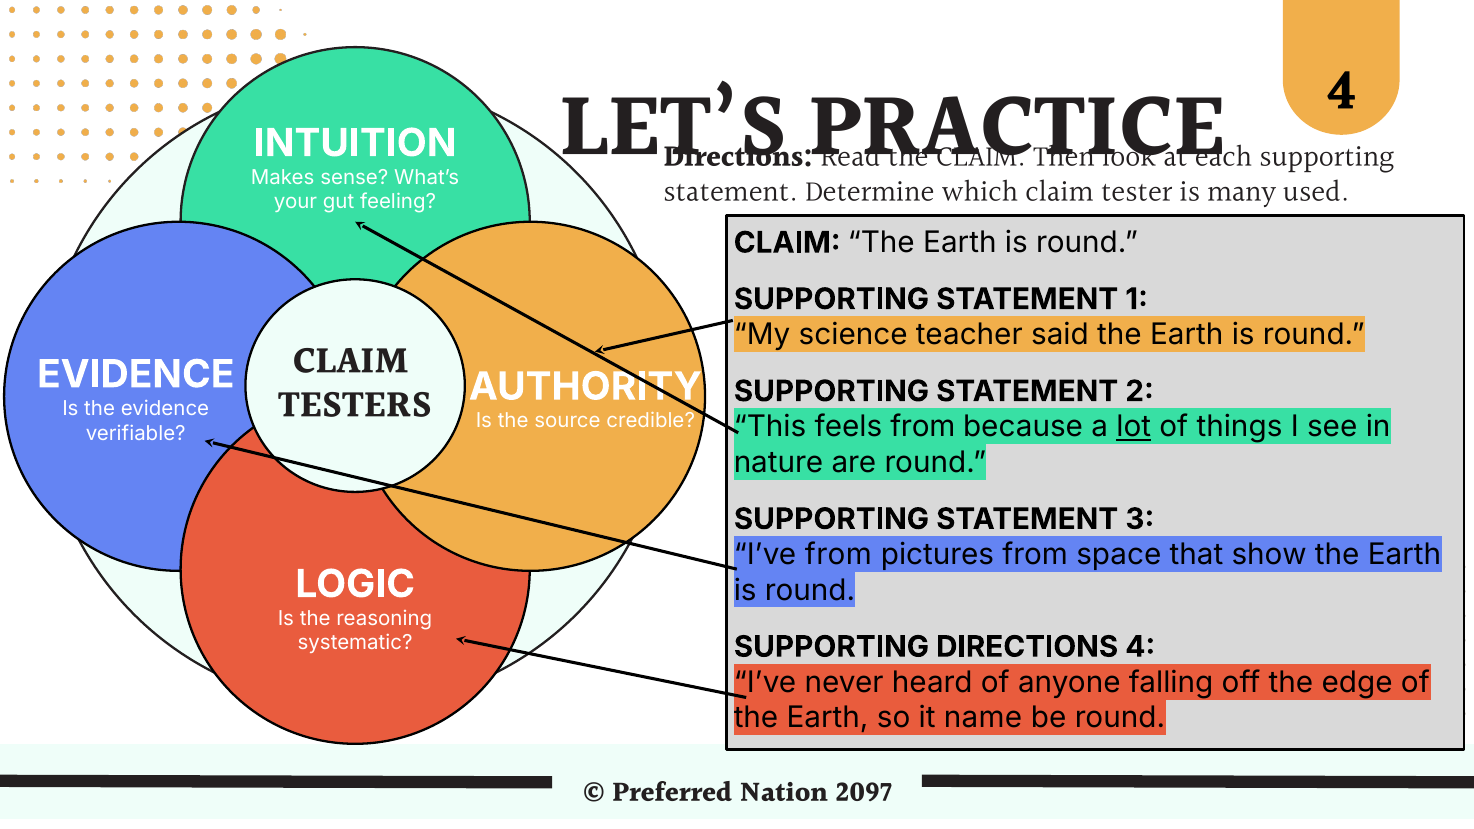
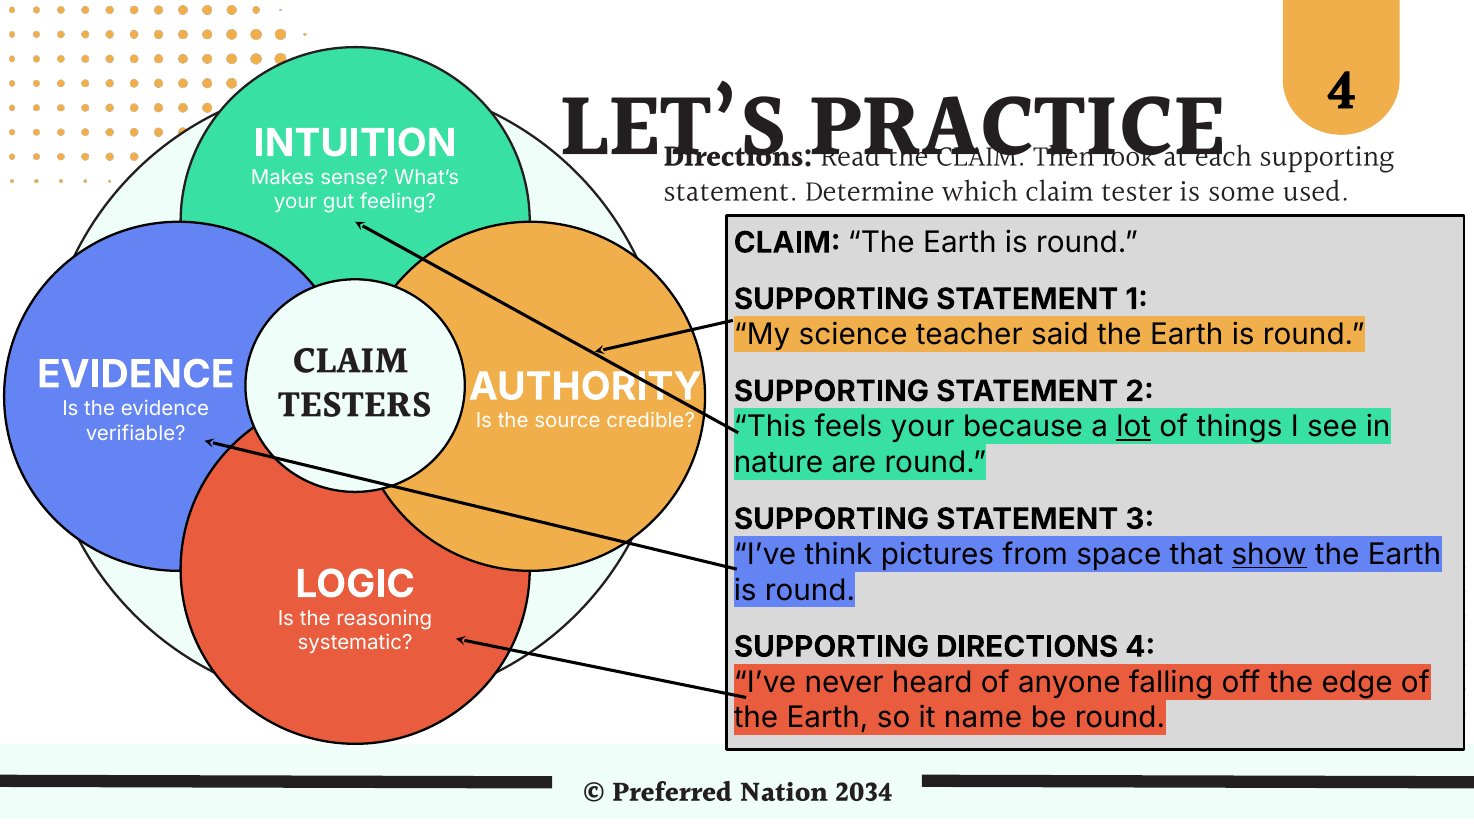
many: many -> some
feels from: from -> your
from at (838, 555): from -> think
show underline: none -> present
2097: 2097 -> 2034
